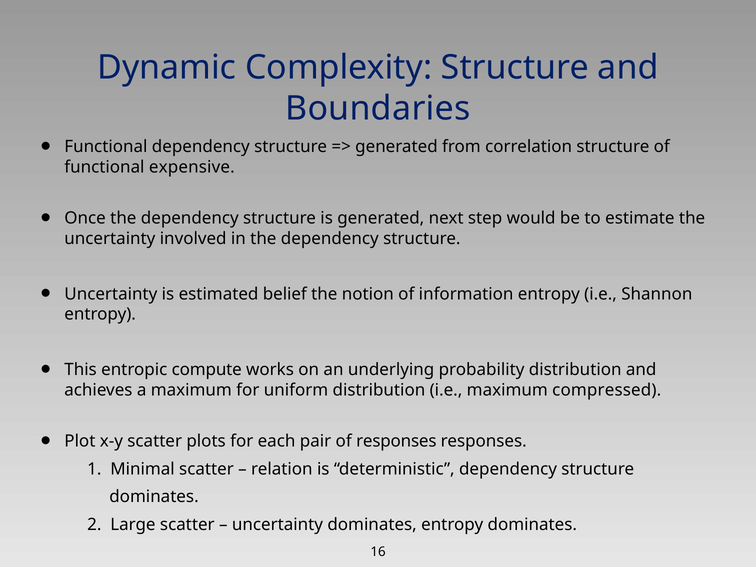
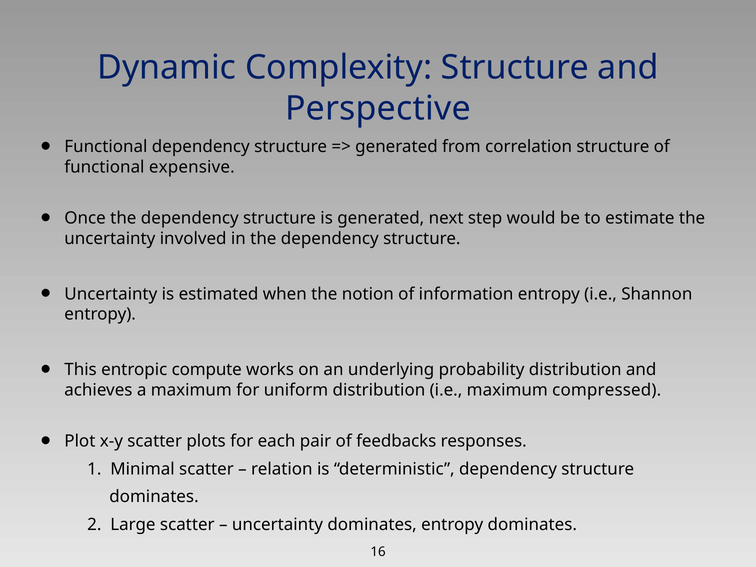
Boundaries: Boundaries -> Perspective
belief: belief -> when
of responses: responses -> feedbacks
